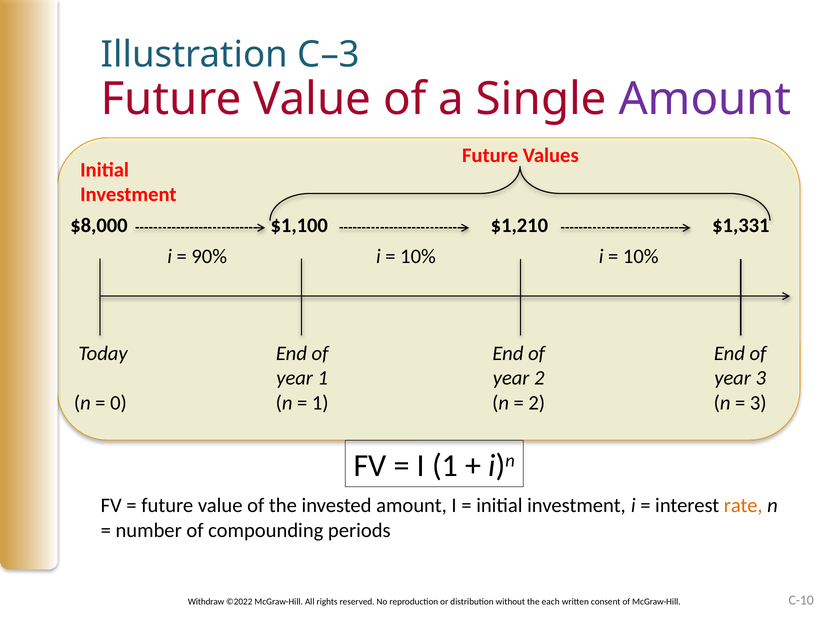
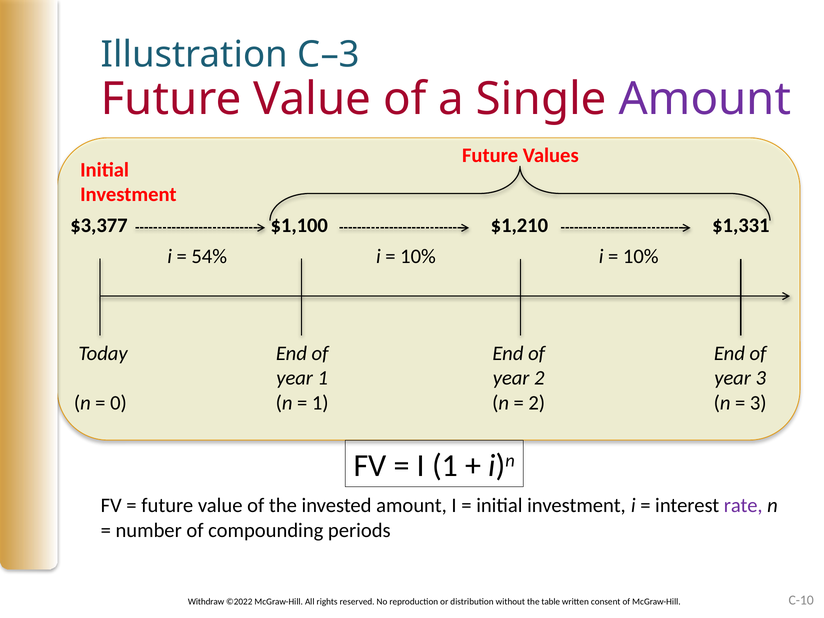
$8,000: $8,000 -> $3,377
90%: 90% -> 54%
rate colour: orange -> purple
each: each -> table
